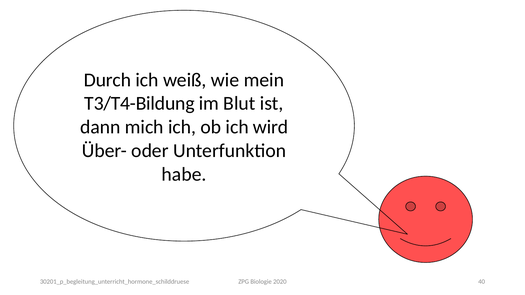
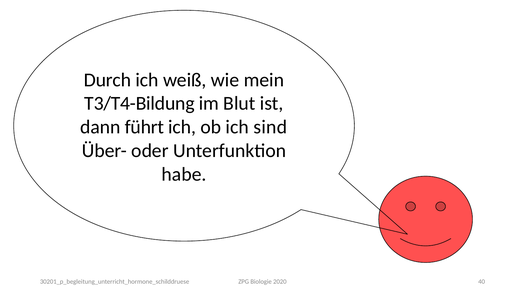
mich: mich -> führt
wird: wird -> sind
